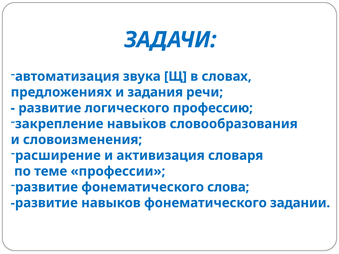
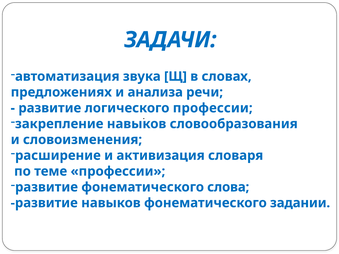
задания: задания -> анализа
профессию at (213, 108): профессию -> профессии
